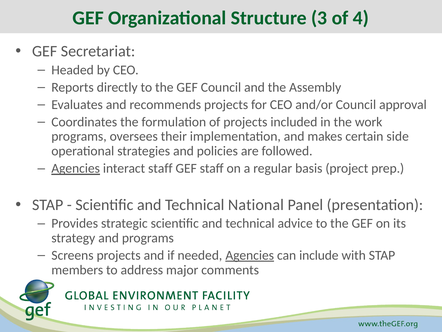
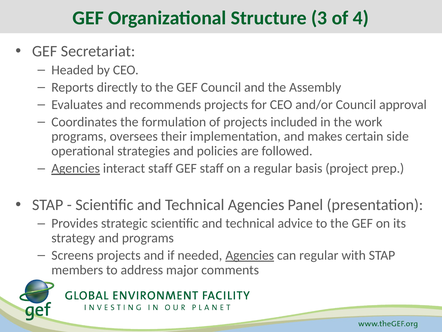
Technical National: National -> Agencies
can include: include -> regular
